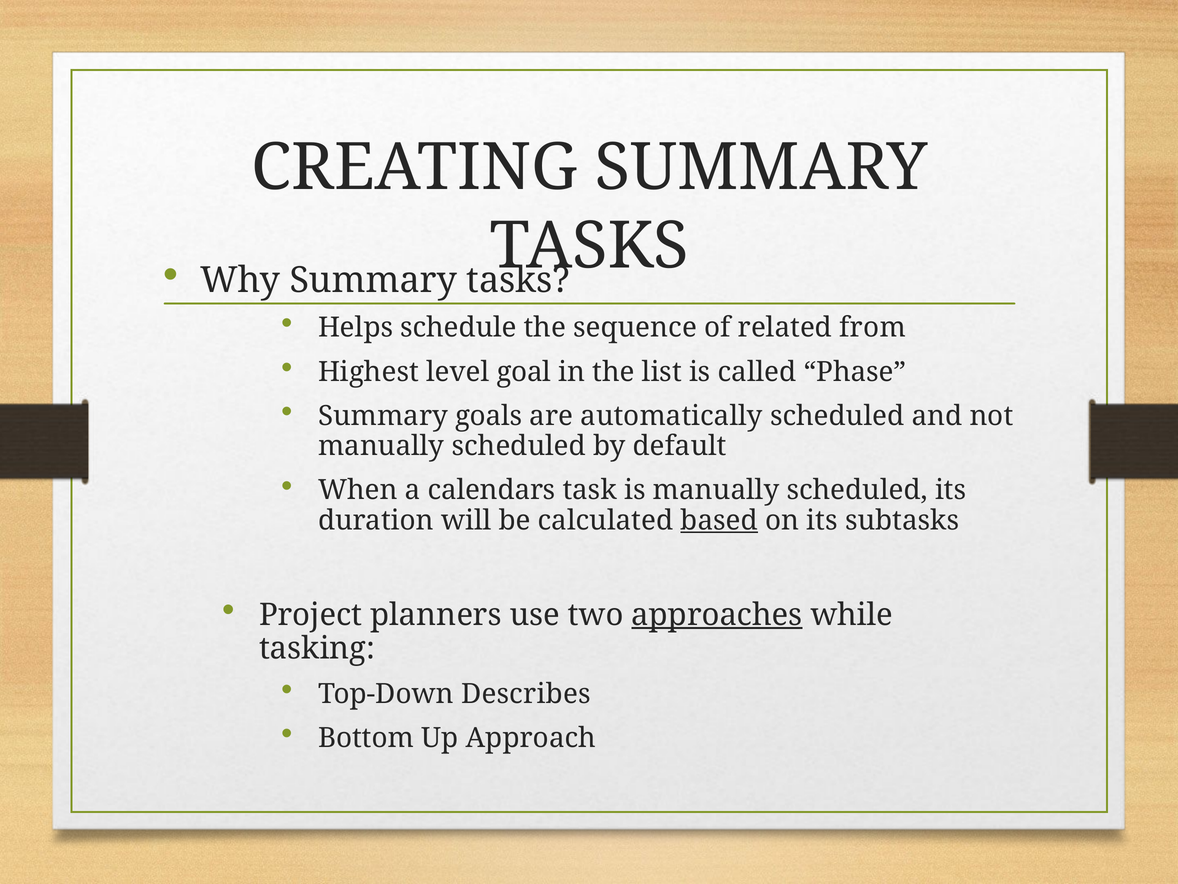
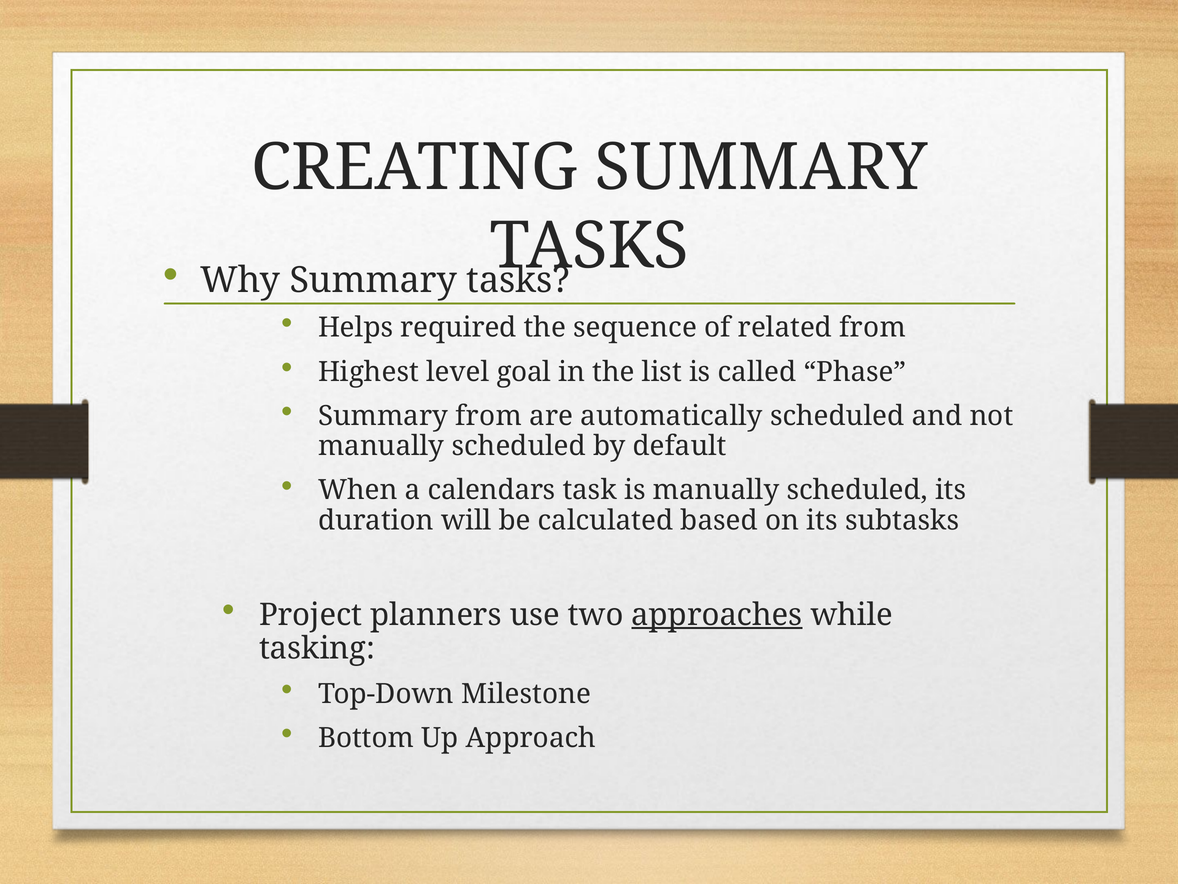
schedule: schedule -> required
Summary goals: goals -> from
based underline: present -> none
Describes: Describes -> Milestone
